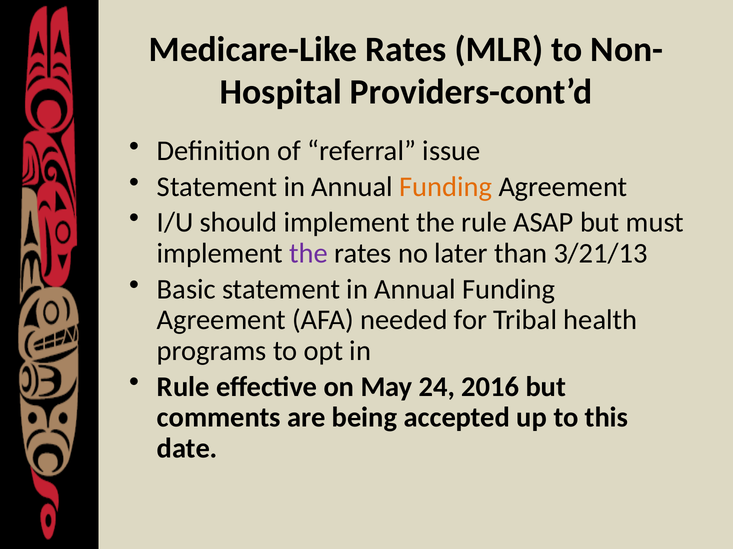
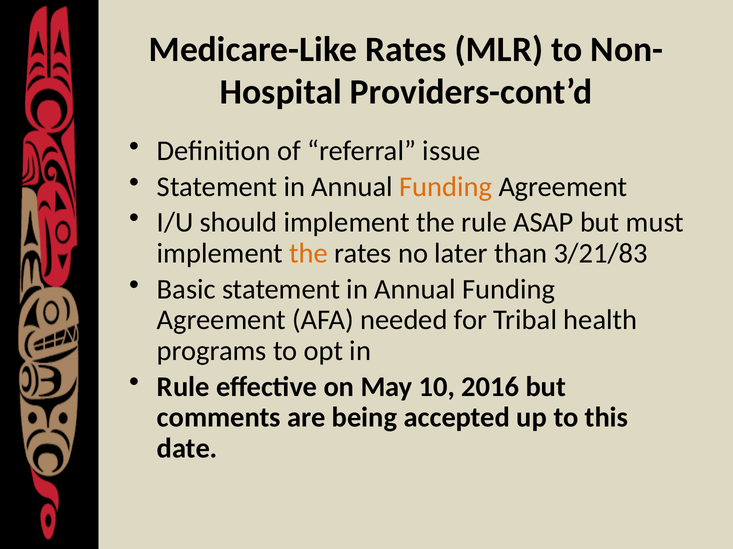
the at (309, 254) colour: purple -> orange
3/21/13: 3/21/13 -> 3/21/83
24: 24 -> 10
